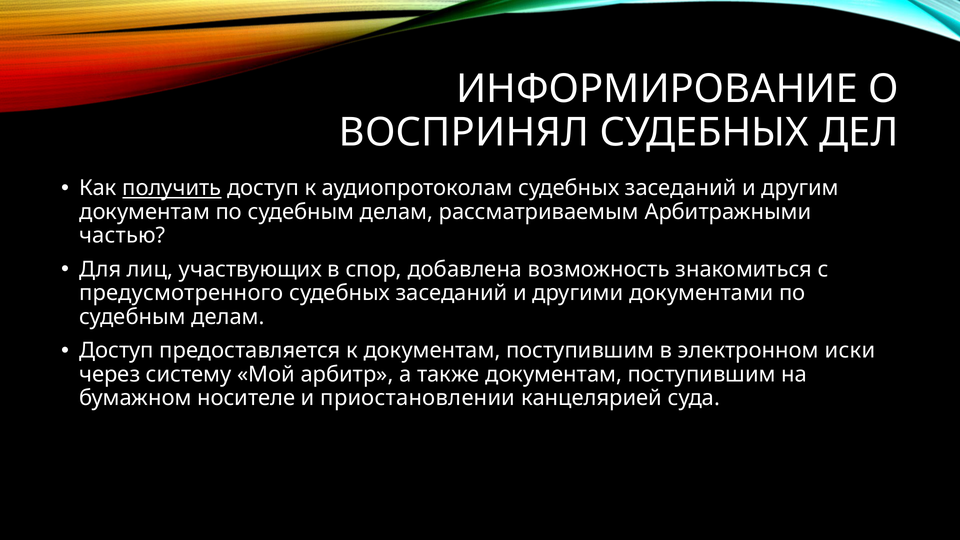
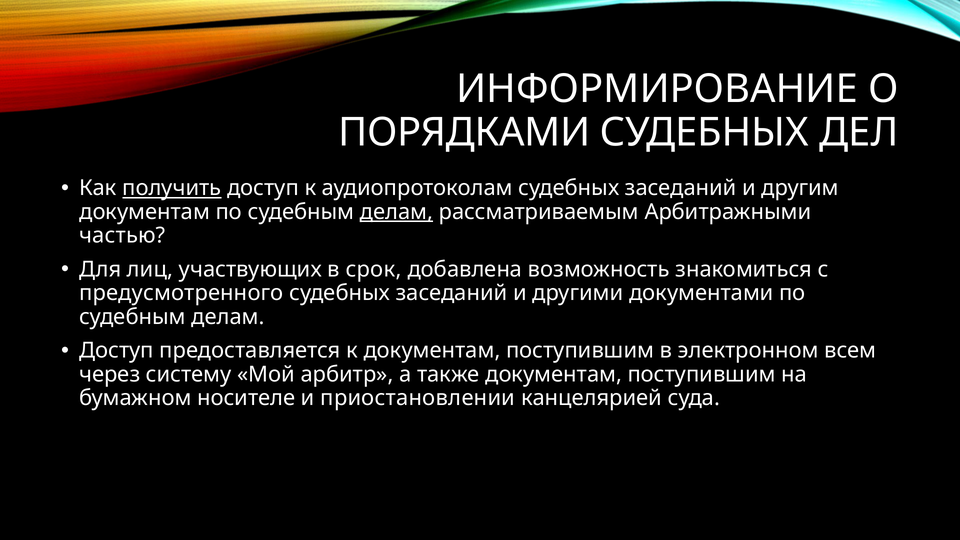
ВОСПРИНЯЛ: ВОСПРИНЯЛ -> ПОРЯДКАМИ
делам at (396, 212) underline: none -> present
спор: спор -> срок
иски: иски -> всем
